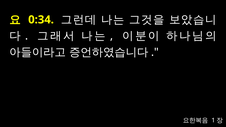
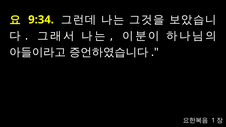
0:34: 0:34 -> 9:34
